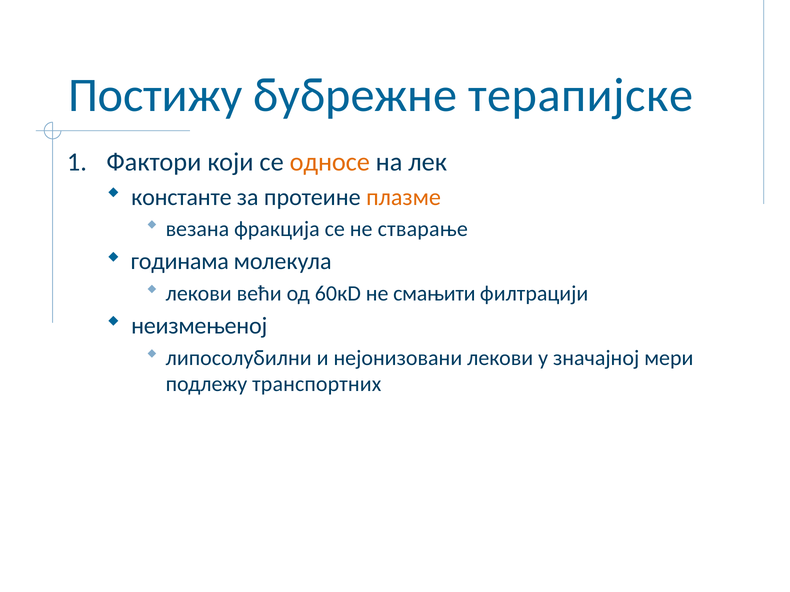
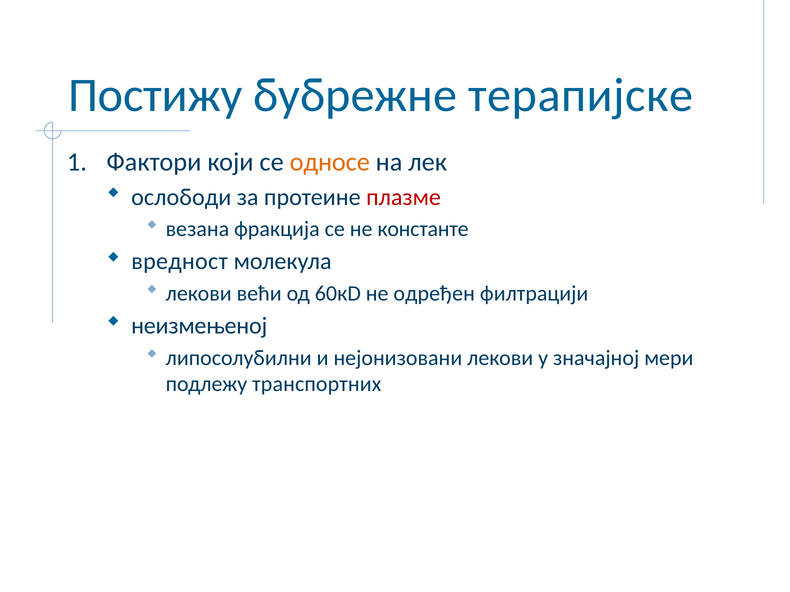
константе: константе -> ослободи
плазме colour: orange -> red
стварање: стварање -> константе
годинама: годинама -> вредност
смањити: смањити -> одређен
